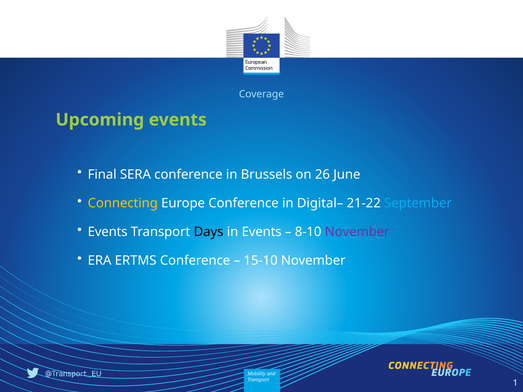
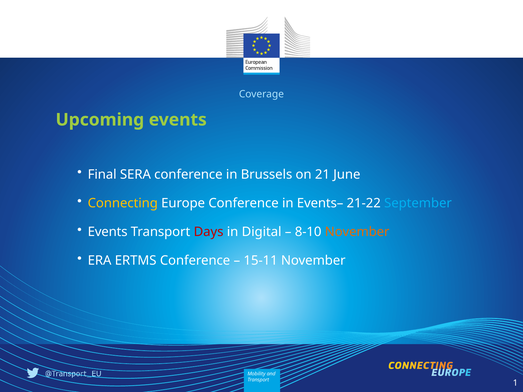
26: 26 -> 21
Digital–: Digital– -> Events–
Days colour: black -> red
in Events: Events -> Digital
November at (357, 232) colour: purple -> orange
15-10: 15-10 -> 15-11
